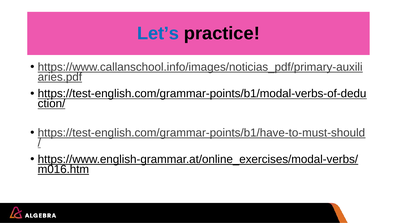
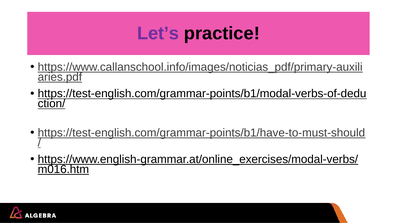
Let’s colour: blue -> purple
